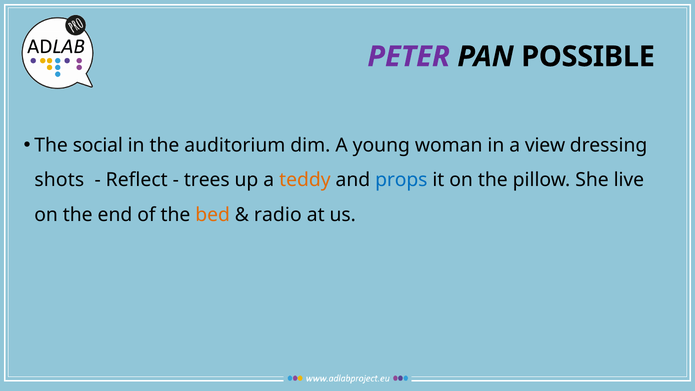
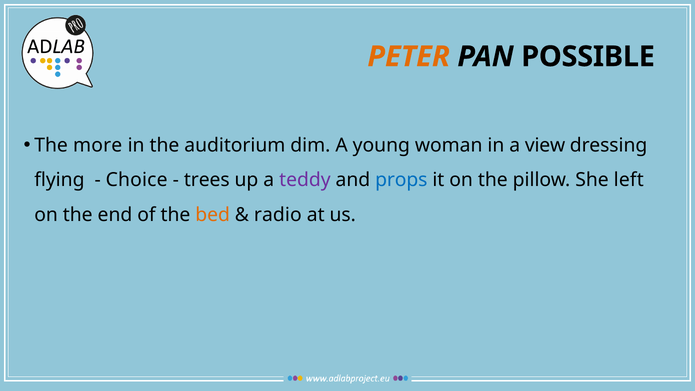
PETER colour: purple -> orange
social: social -> more
shots: shots -> flying
Reflect: Reflect -> Choice
teddy colour: orange -> purple
live: live -> left
